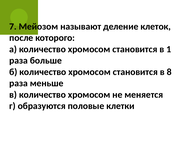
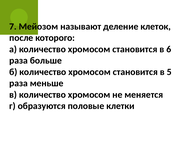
1: 1 -> 6
8: 8 -> 5
